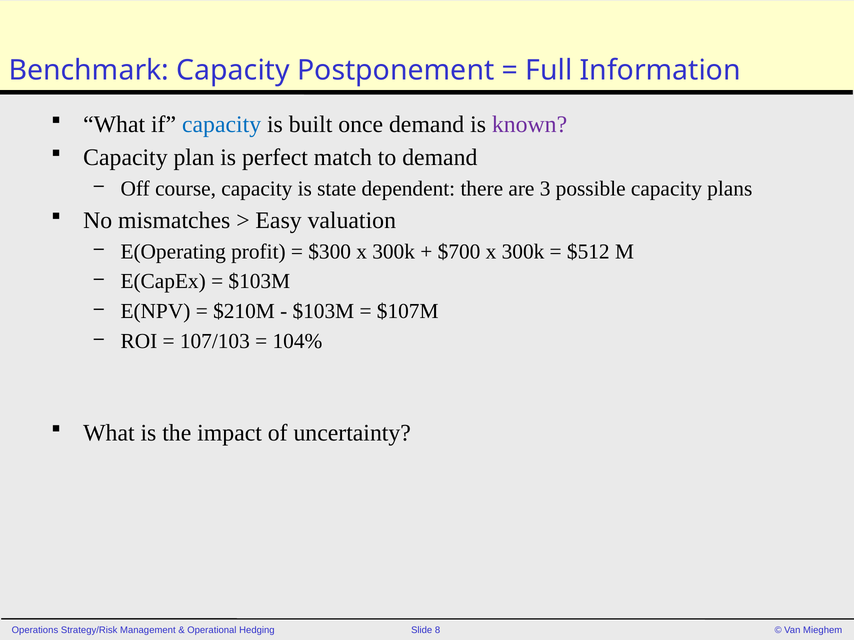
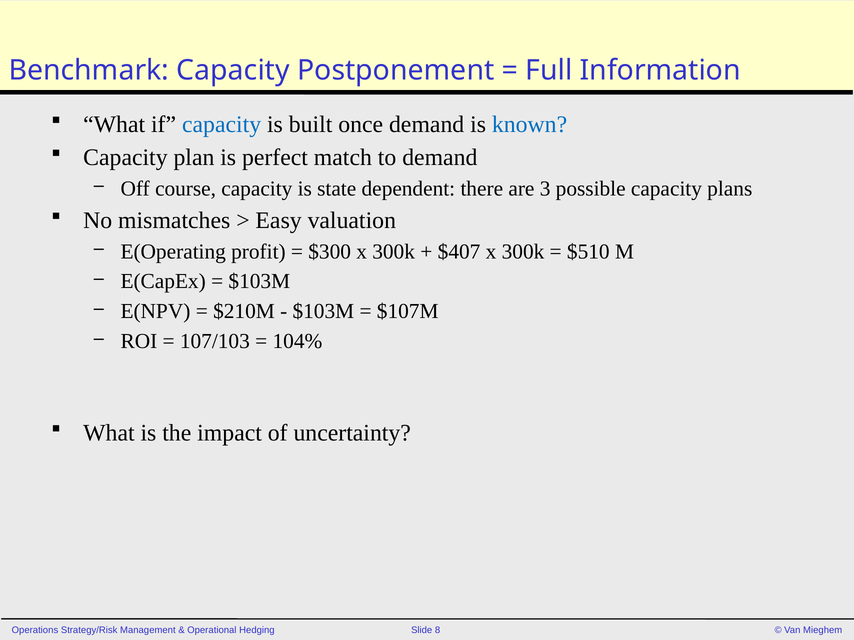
known colour: purple -> blue
$700: $700 -> $407
$512: $512 -> $510
